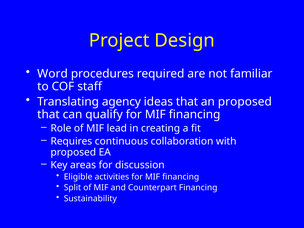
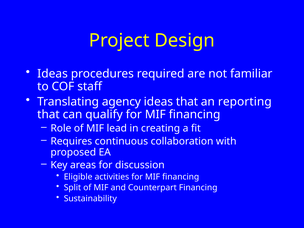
Word at (53, 74): Word -> Ideas
an proposed: proposed -> reporting
